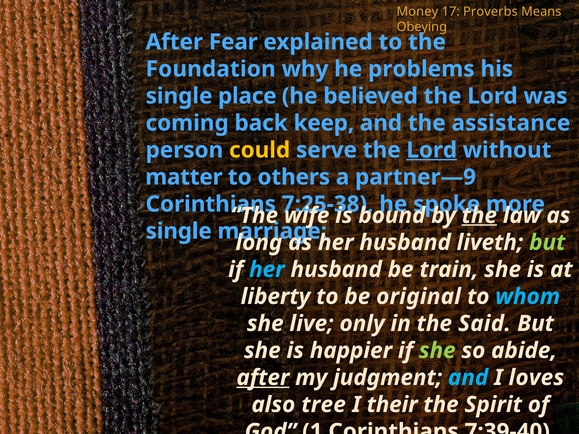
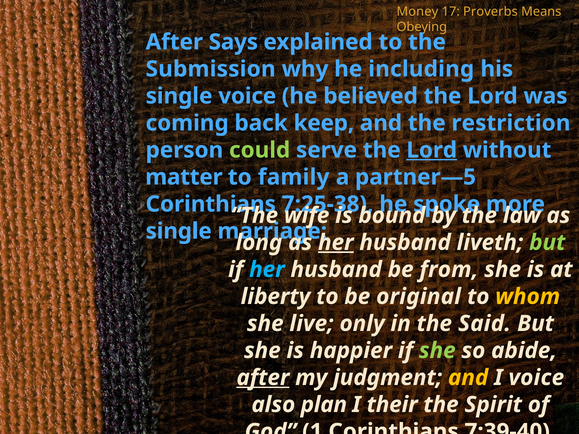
Fear: Fear -> Says
Foundation: Foundation -> Submission
problems: problems -> including
single place: place -> voice
assistance: assistance -> restriction
could colour: yellow -> light green
others: others -> family
partner—9: partner—9 -> partner—5
the at (479, 216) underline: present -> none
her at (336, 243) underline: none -> present
train: train -> from
whom colour: light blue -> yellow
and at (468, 378) colour: light blue -> yellow
I loves: loves -> voice
tree: tree -> plan
